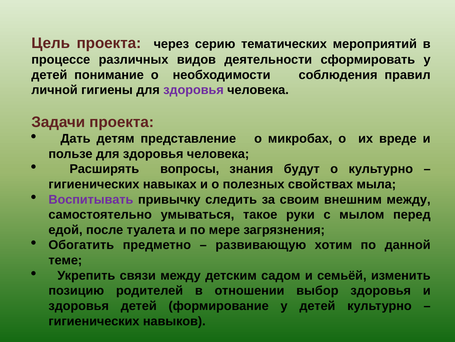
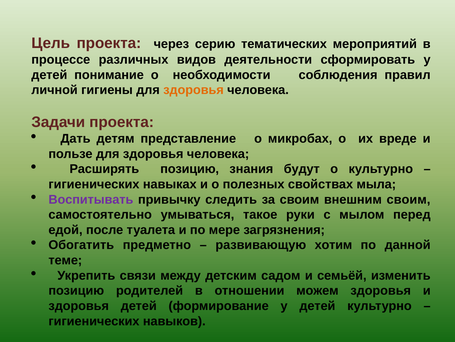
здоровья at (193, 90) colour: purple -> orange
Расширять вопросы: вопросы -> позицию
внешним между: между -> своим
выбор: выбор -> можем
